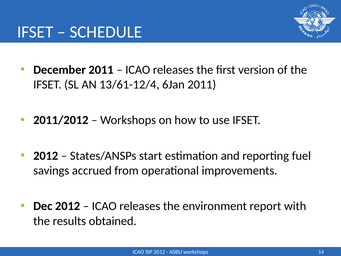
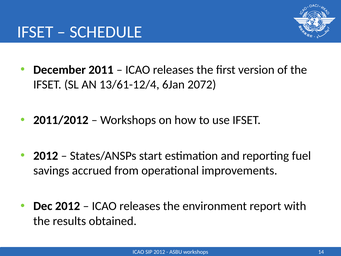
6Jan 2011: 2011 -> 2072
